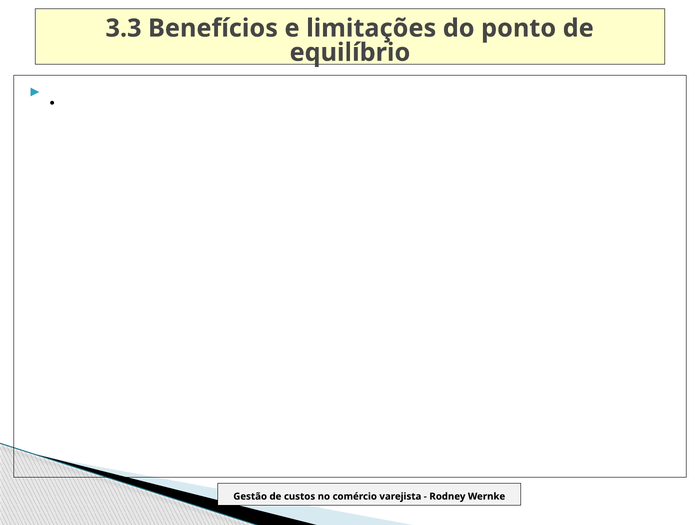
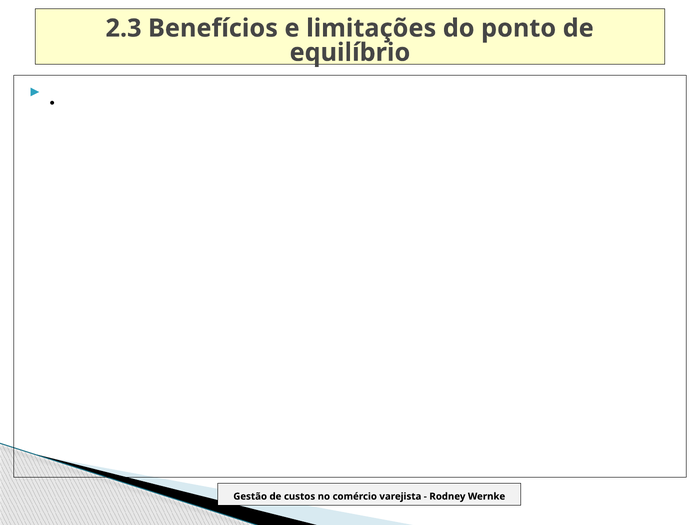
3.3: 3.3 -> 2.3
